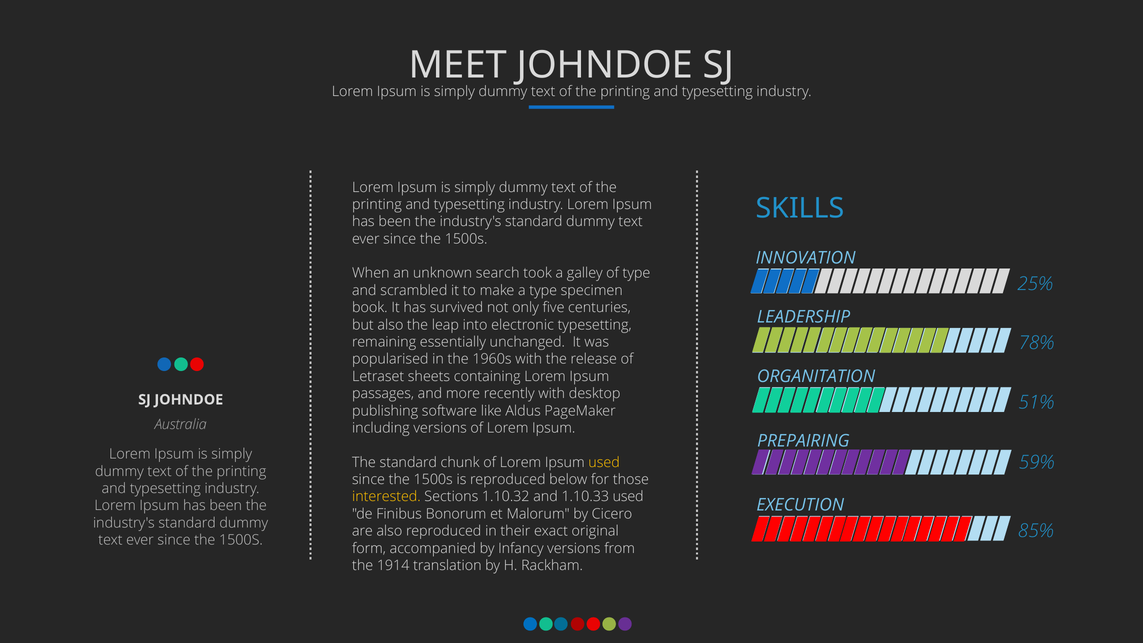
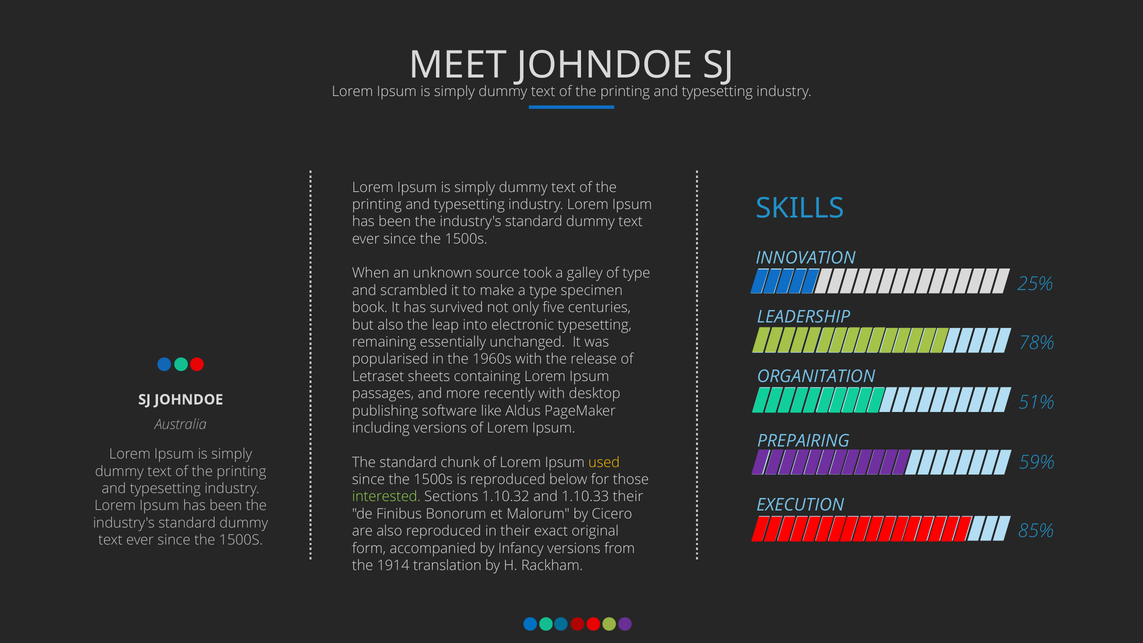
search: search -> source
interested colour: yellow -> light green
1.10.33 used: used -> their
